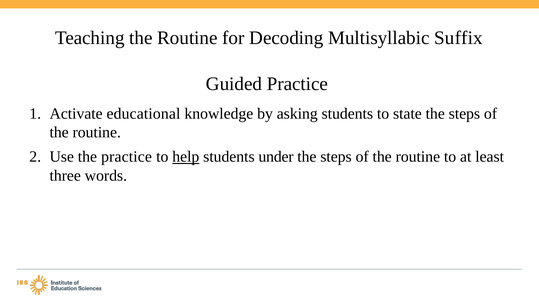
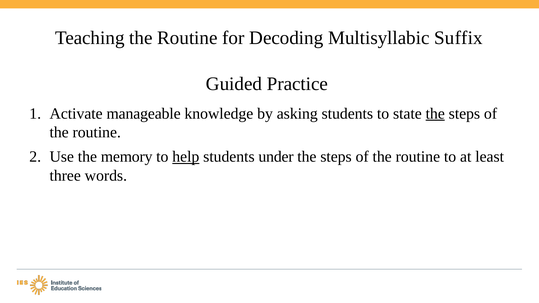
educational: educational -> manageable
the at (435, 114) underline: none -> present
the practice: practice -> memory
